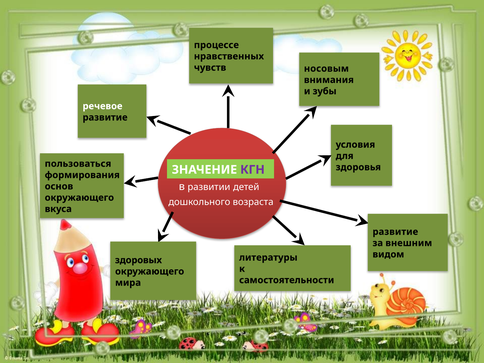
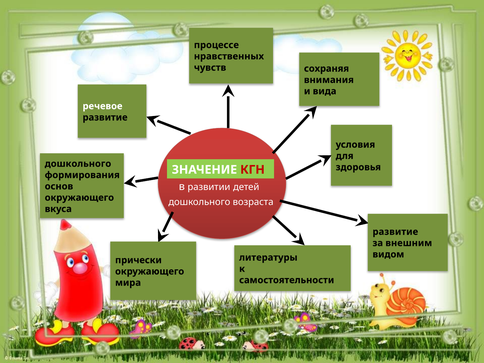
носовым: носовым -> сохраняя
зубы: зубы -> вида
пользоваться at (78, 164): пользоваться -> дошкольного
КГН colour: purple -> red
здоровых: здоровых -> прически
